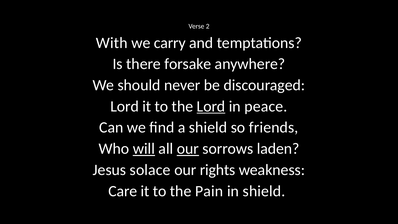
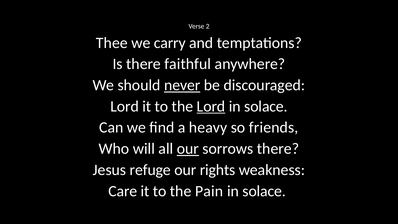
With: With -> Thee
forsake: forsake -> faithful
never underline: none -> present
peace at (266, 106): peace -> solace
a shield: shield -> heavy
will underline: present -> none
sorrows laden: laden -> there
solace: solace -> refuge
shield at (264, 191): shield -> solace
